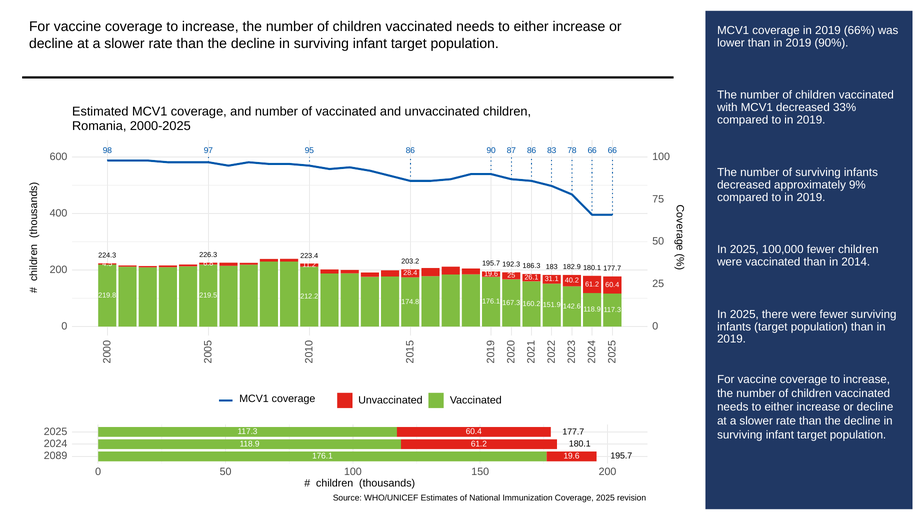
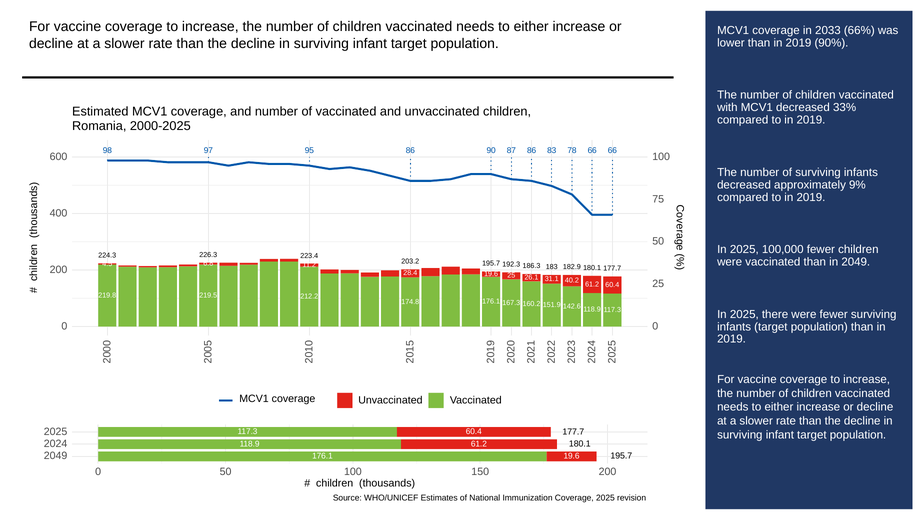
coverage in 2019: 2019 -> 2033
in 2014: 2014 -> 2049
2089 at (56, 456): 2089 -> 2049
